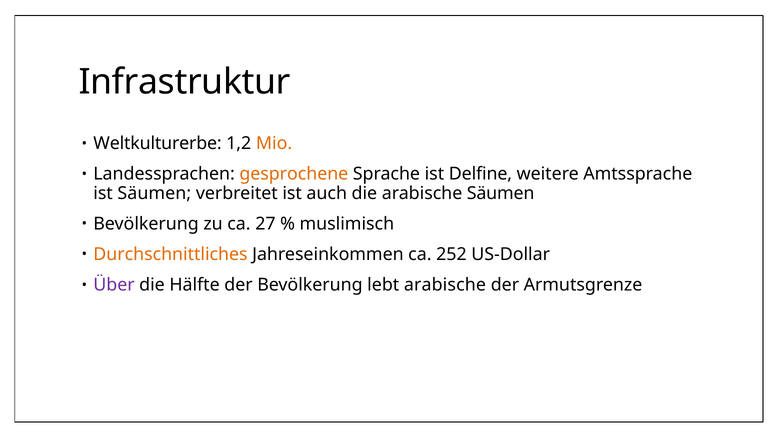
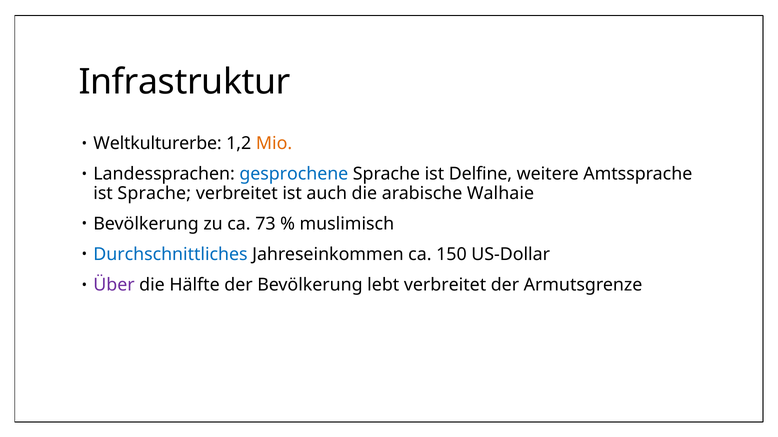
gesprochene colour: orange -> blue
ist Säumen: Säumen -> Sprache
arabische Säumen: Säumen -> Walhaie
27: 27 -> 73
Durchschnittliches colour: orange -> blue
252: 252 -> 150
lebt arabische: arabische -> verbreitet
